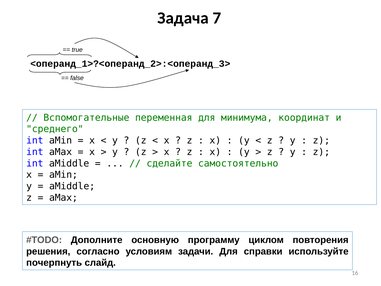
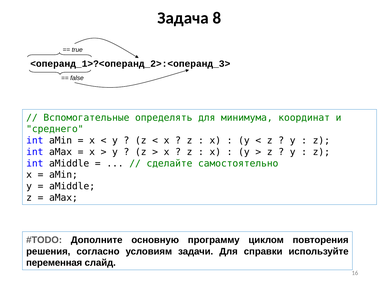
7: 7 -> 8
переменная: переменная -> определять
почерпнуть: почерпнуть -> переменная
